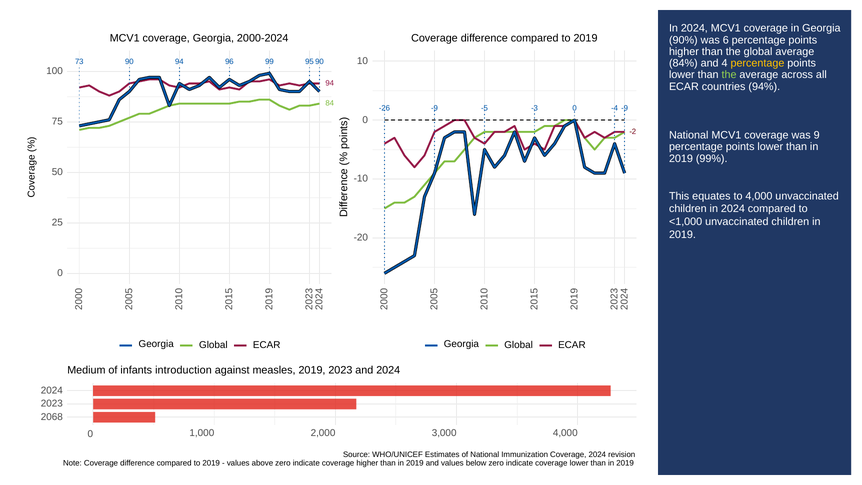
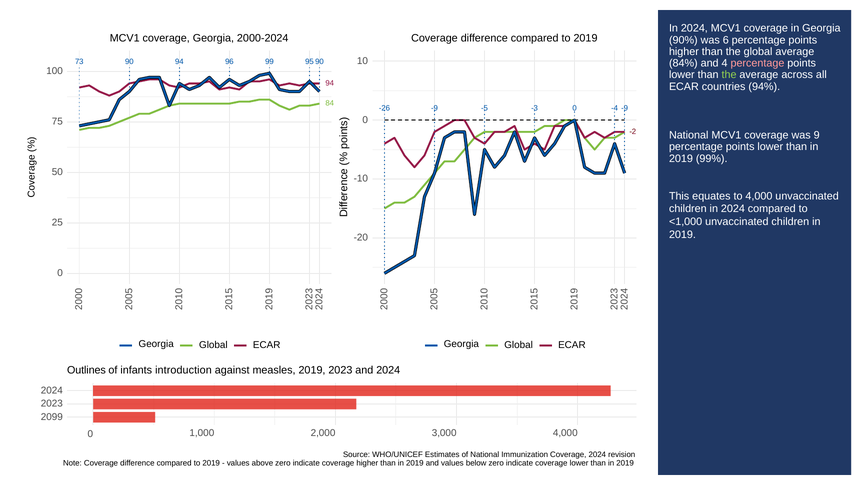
percentage at (757, 63) colour: yellow -> pink
Medium: Medium -> Outlines
2068: 2068 -> 2099
